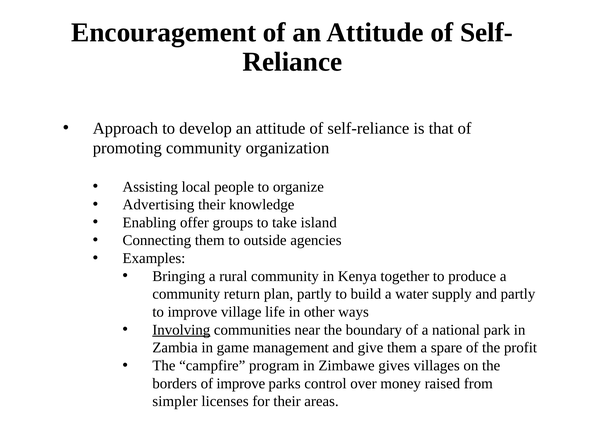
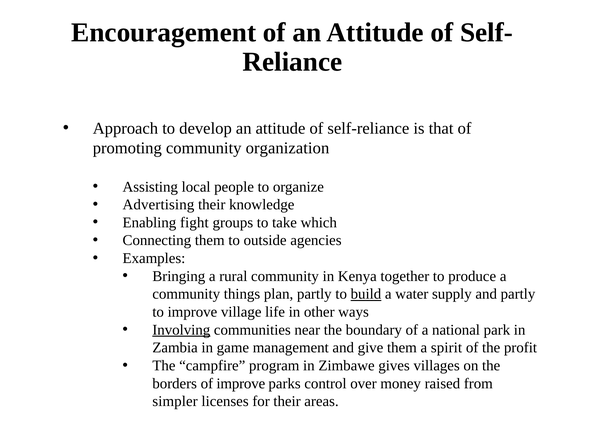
offer: offer -> fight
island: island -> which
return: return -> things
build underline: none -> present
spare: spare -> spirit
